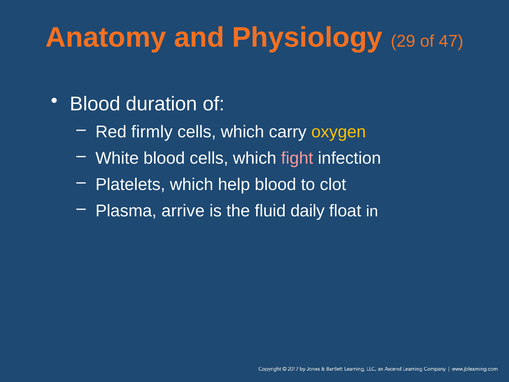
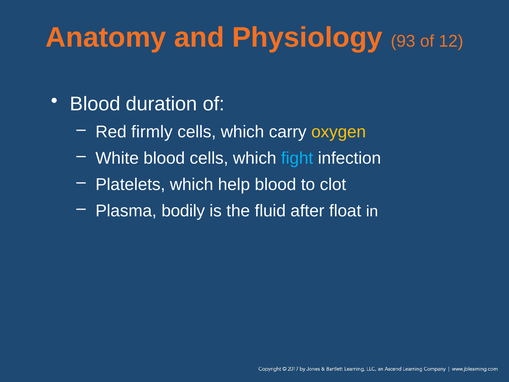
29: 29 -> 93
47: 47 -> 12
fight colour: pink -> light blue
arrive: arrive -> bodily
daily: daily -> after
